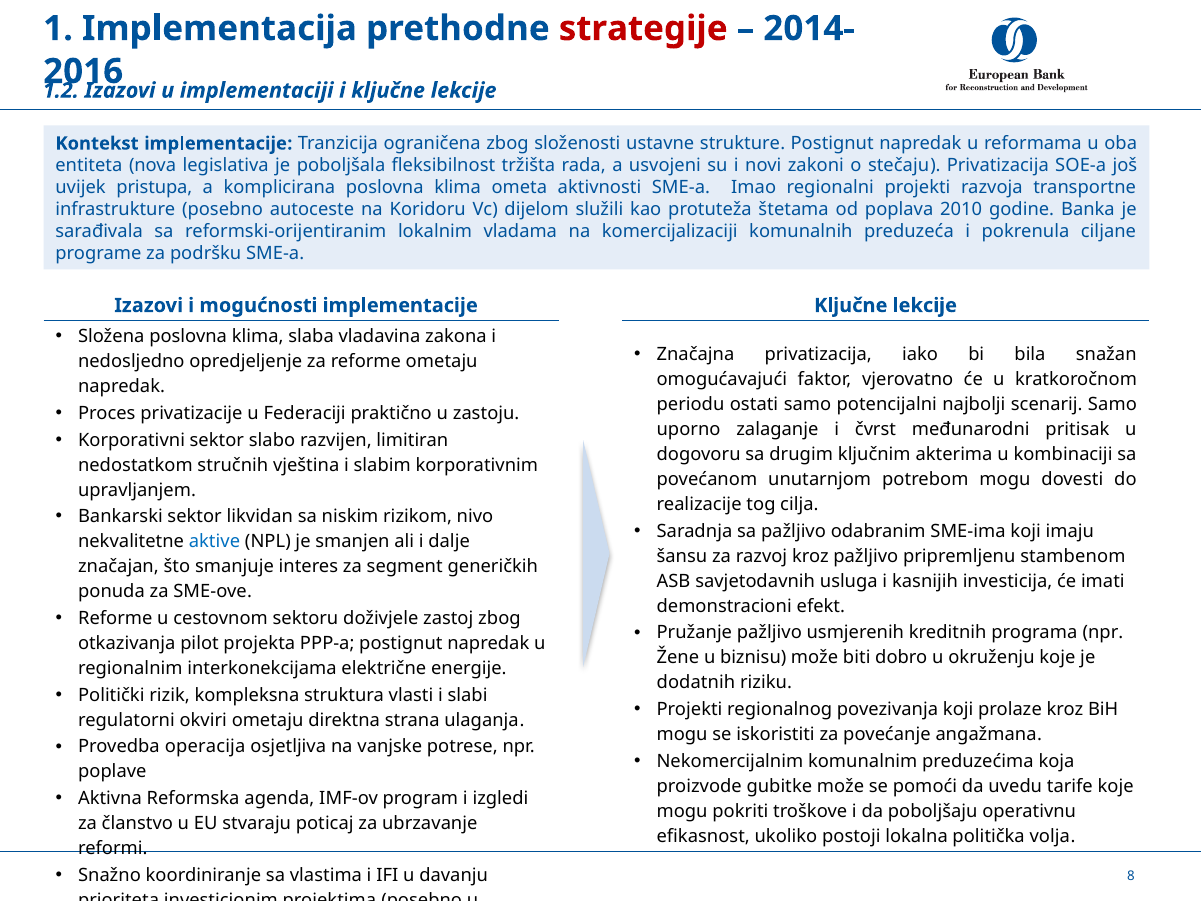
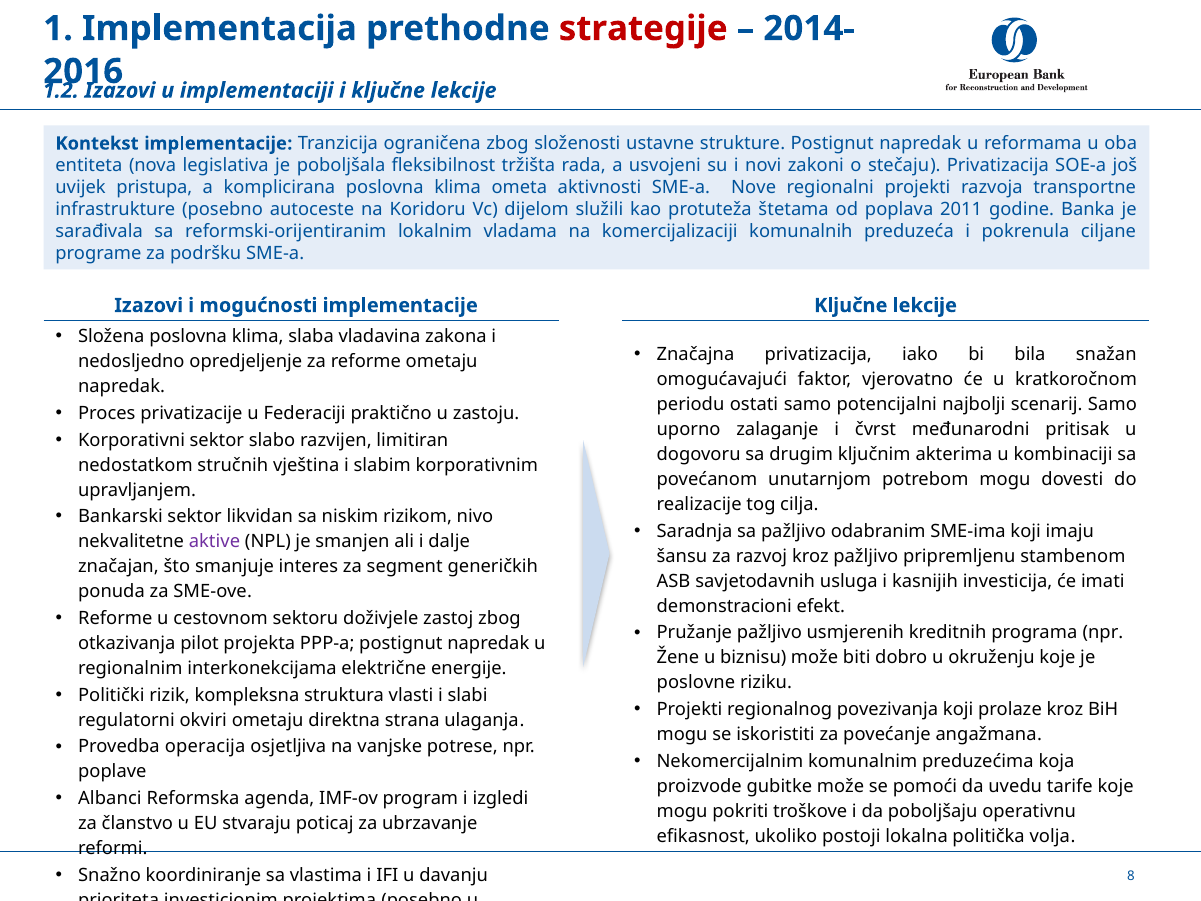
Imao: Imao -> Nove
2010: 2010 -> 2011
aktive colour: blue -> purple
dodatnih: dodatnih -> poslovne
Aktivna: Aktivna -> Albanci
